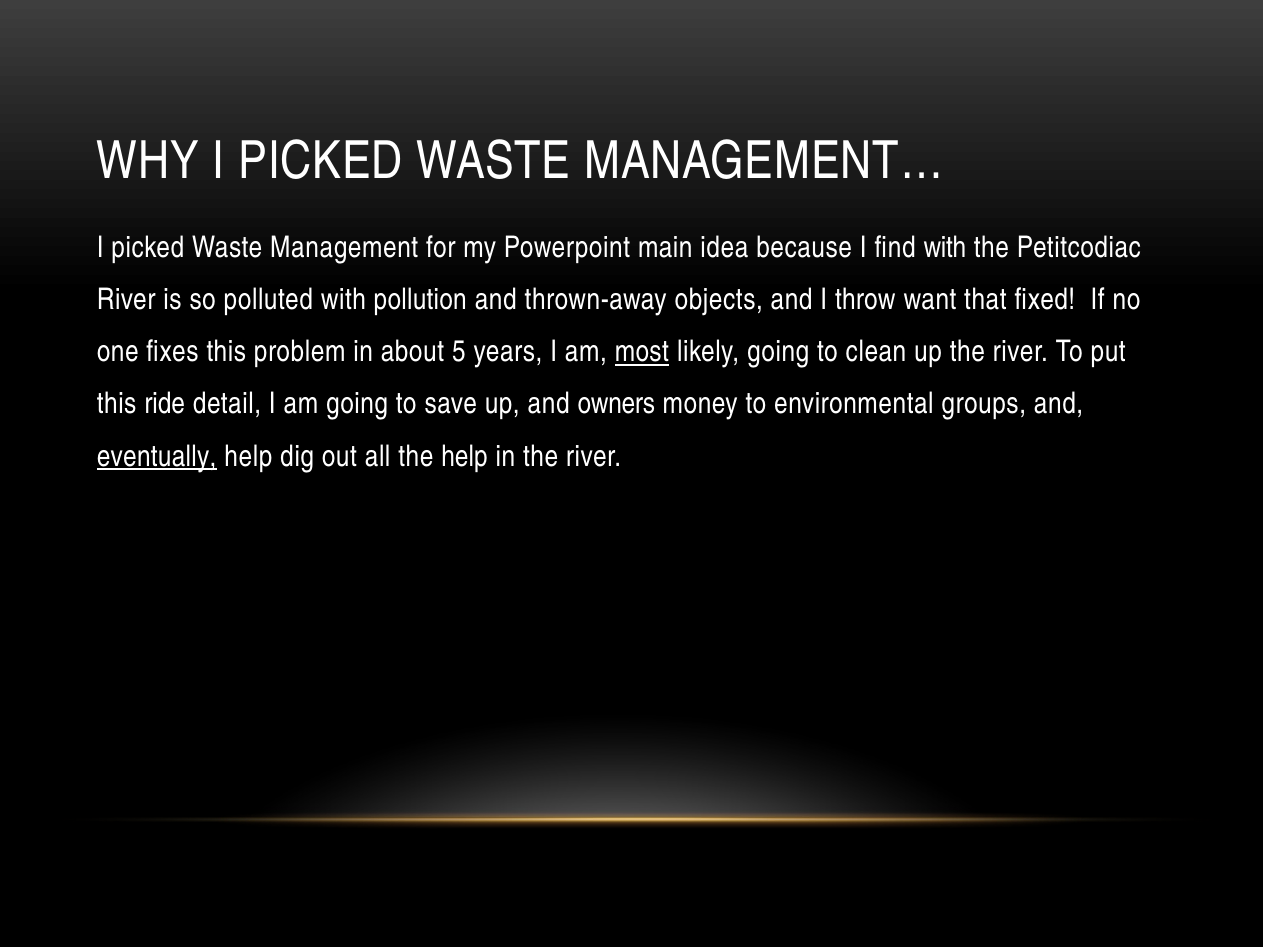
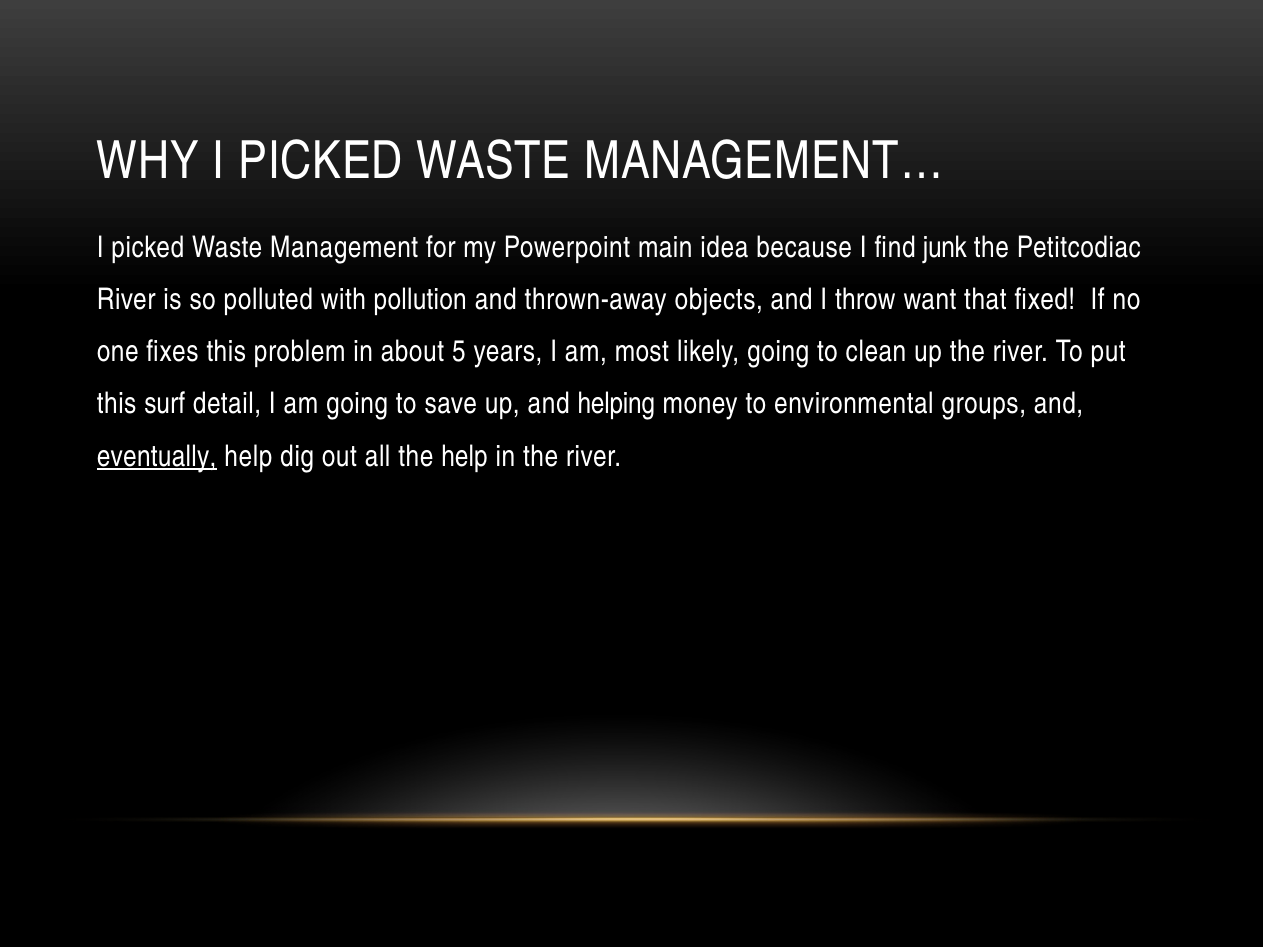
find with: with -> junk
most underline: present -> none
ride: ride -> surf
owners: owners -> helping
